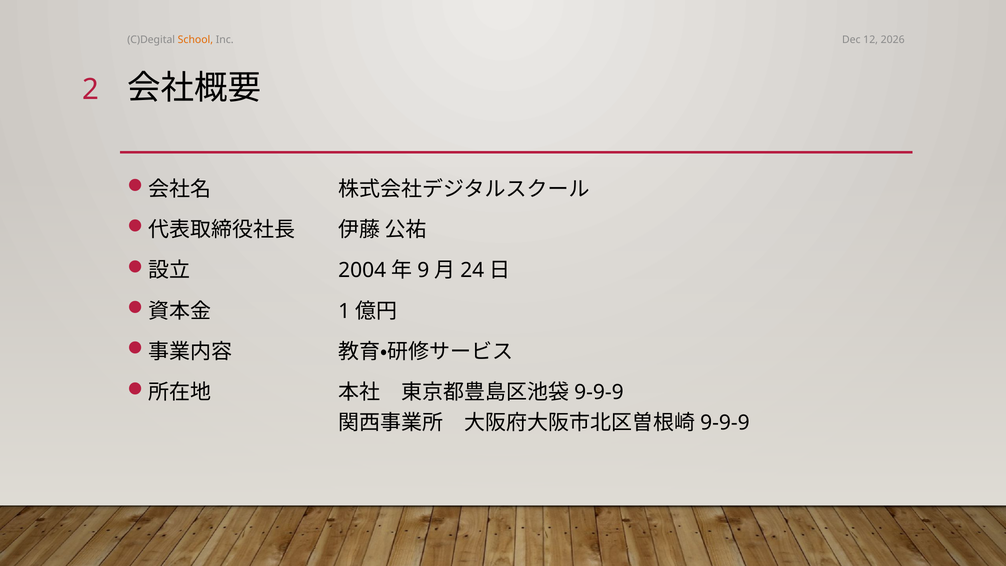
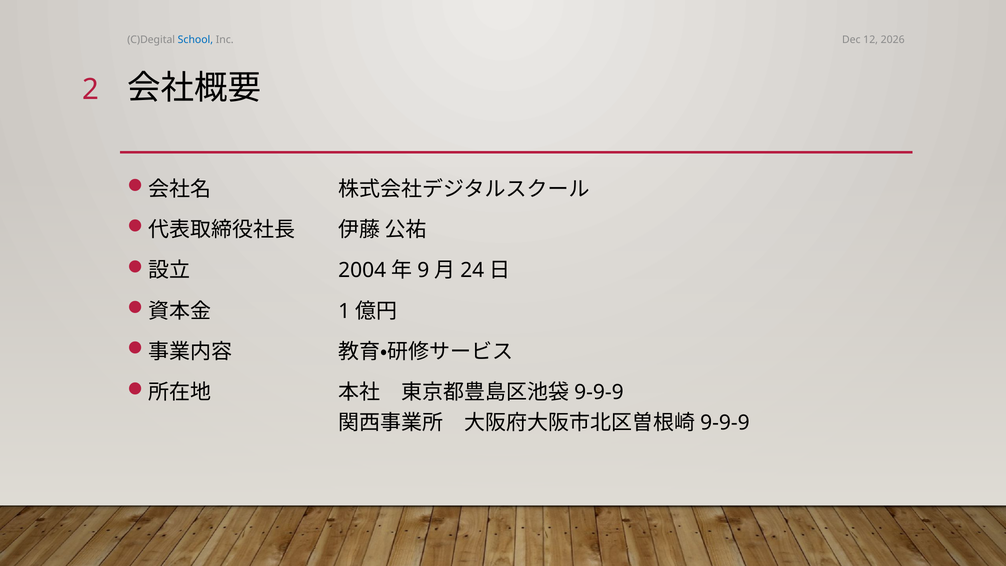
School colour: orange -> blue
